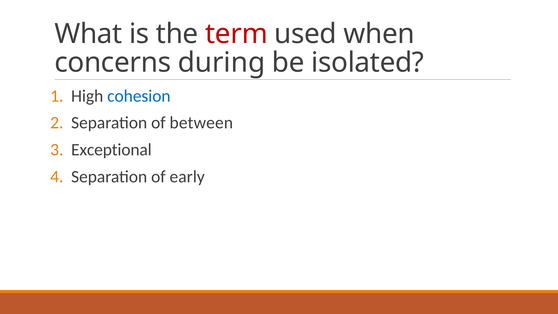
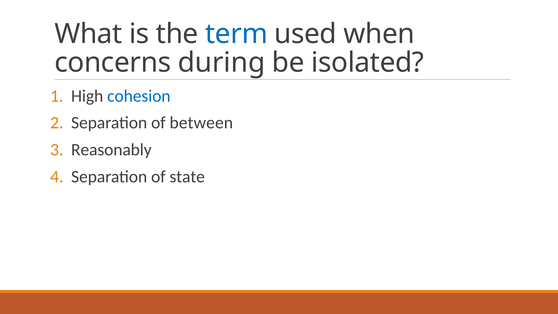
term colour: red -> blue
Exceptional: Exceptional -> Reasonably
early: early -> state
